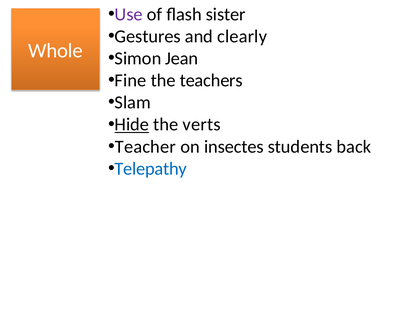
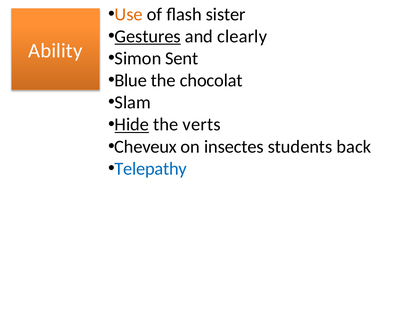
Use colour: purple -> orange
Gestures underline: none -> present
Whole: Whole -> Ability
Jean: Jean -> Sent
Fine: Fine -> Blue
teachers: teachers -> chocolat
Teacher: Teacher -> Cheveux
